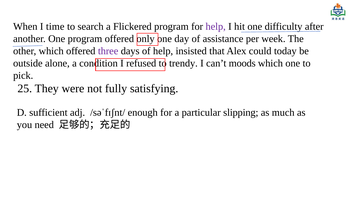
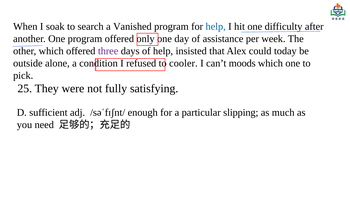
time: time -> soak
Flickered: Flickered -> Vanished
help at (216, 27) colour: purple -> blue
trendy: trendy -> cooler
